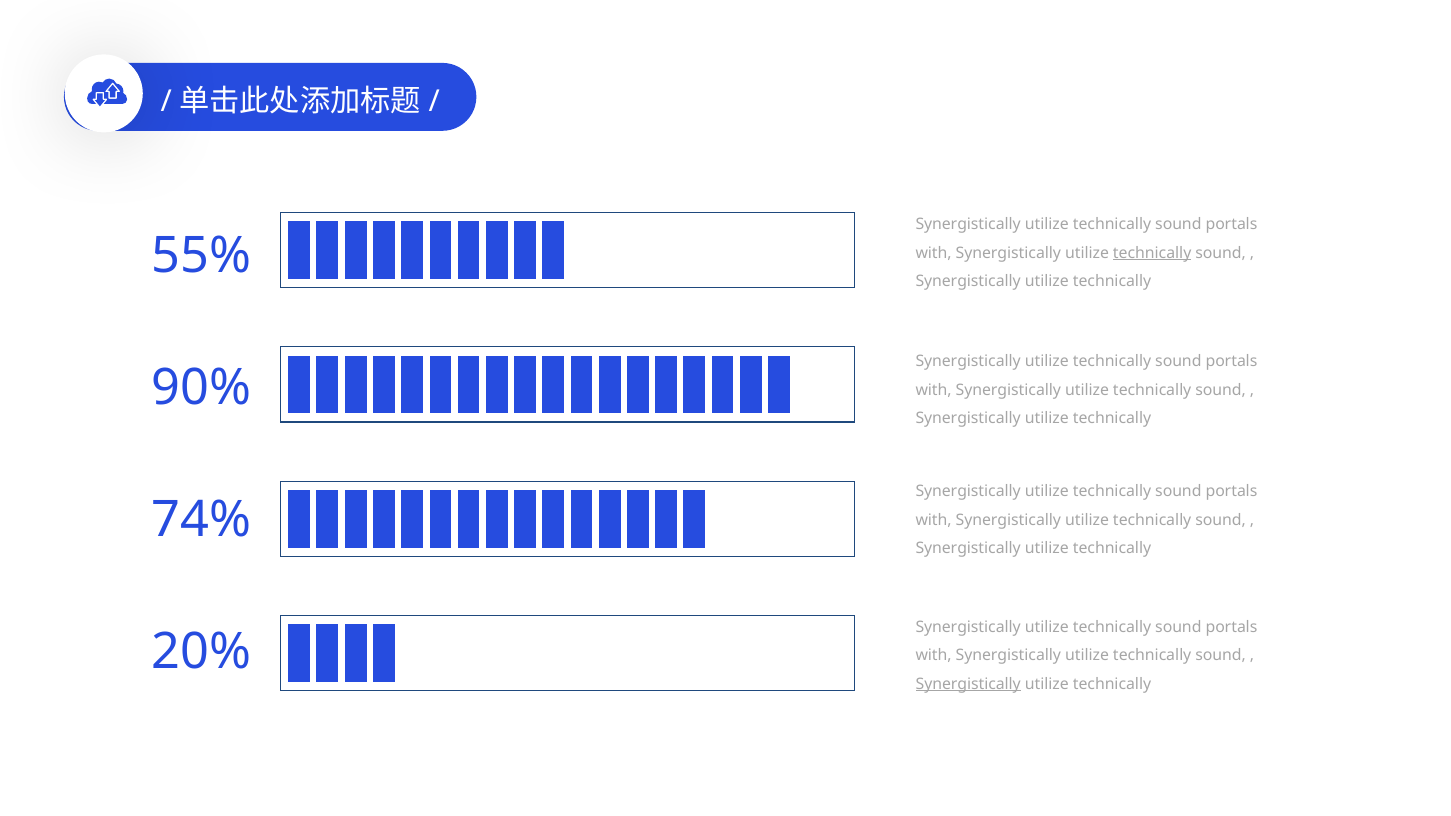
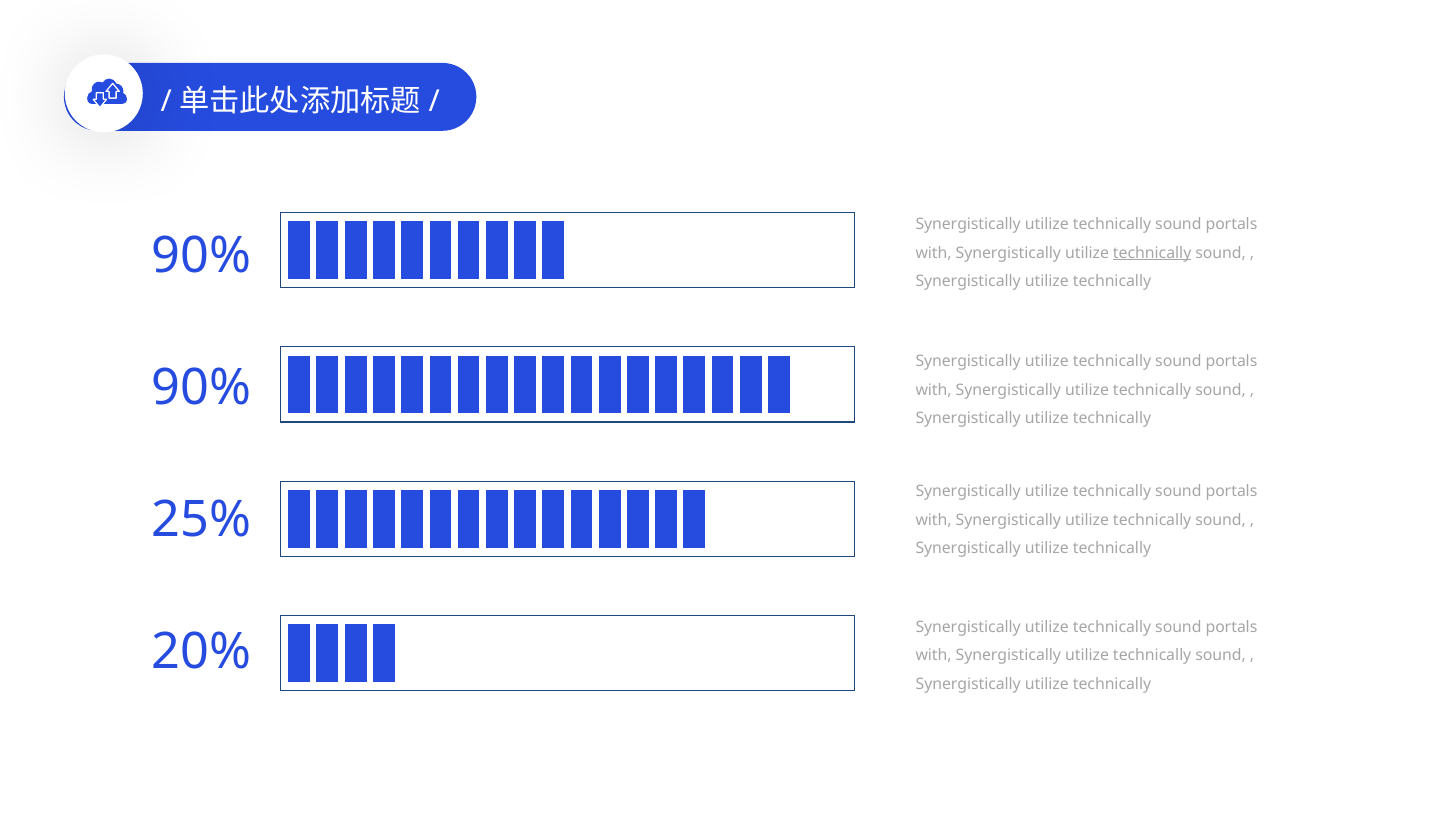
55% at (202, 256): 55% -> 90%
74%: 74% -> 25%
Synergistically at (968, 684) underline: present -> none
